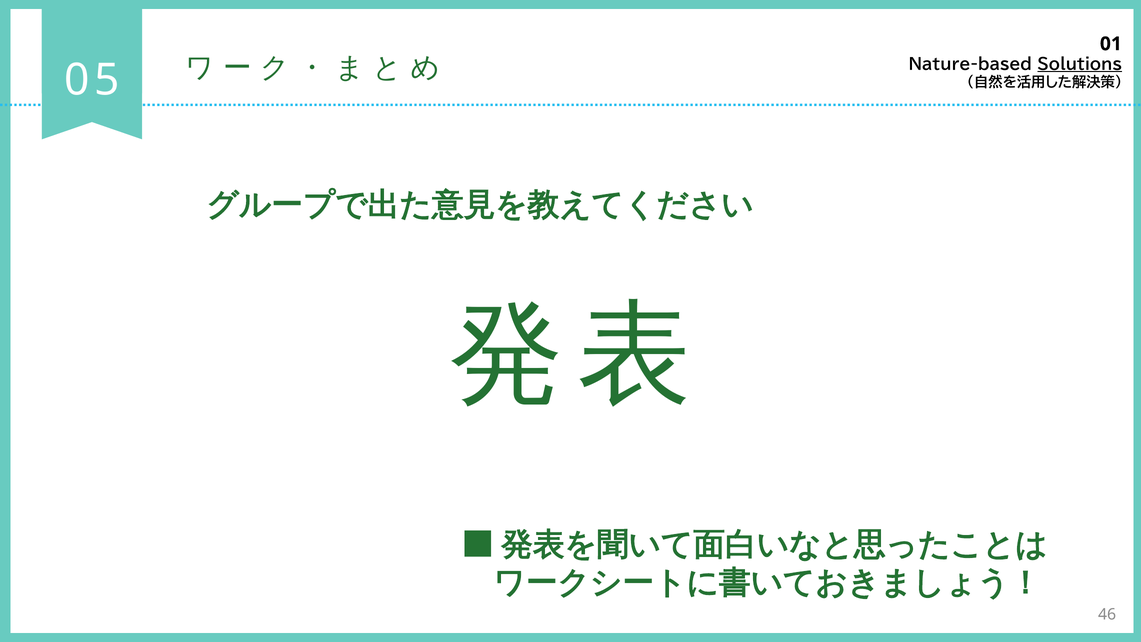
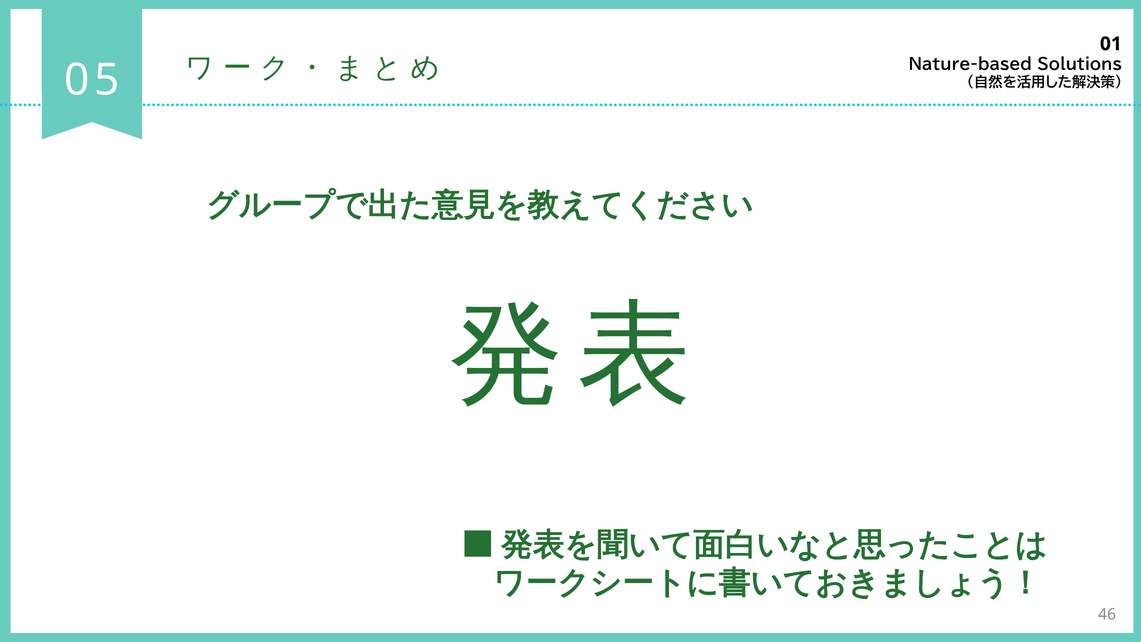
Solutions underline: present -> none
